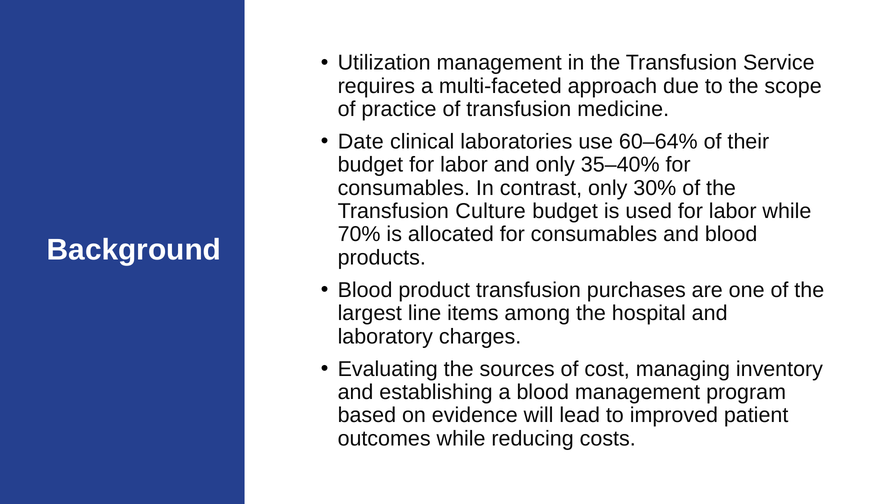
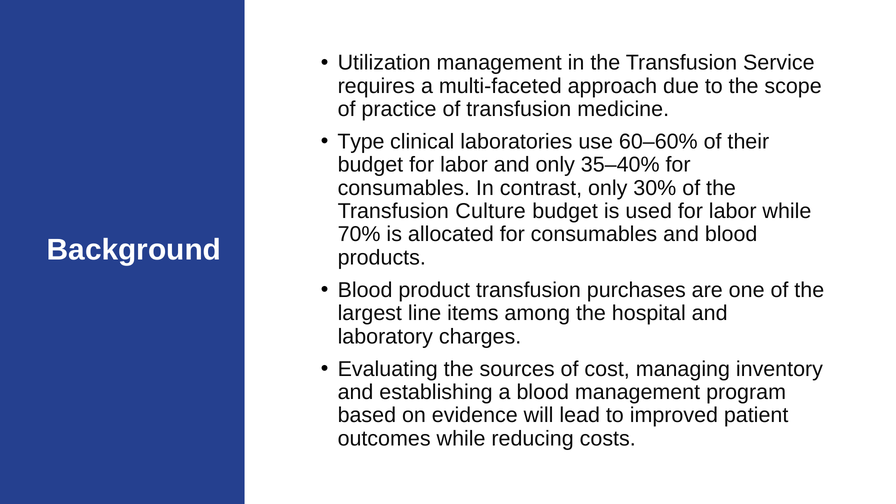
Date: Date -> Type
60–64%: 60–64% -> 60–60%
